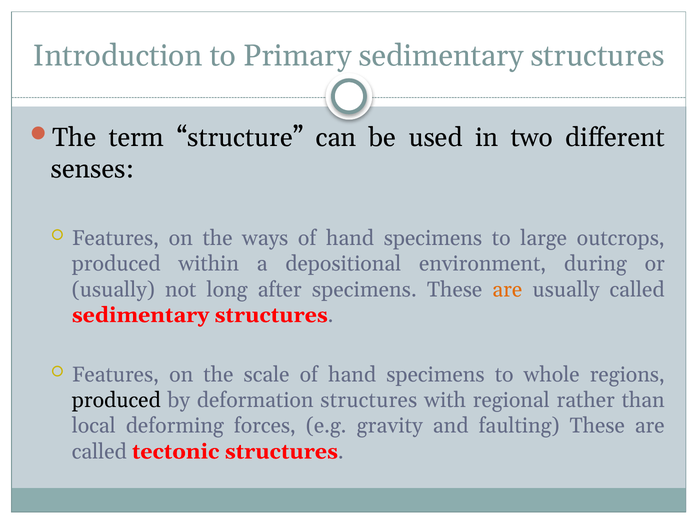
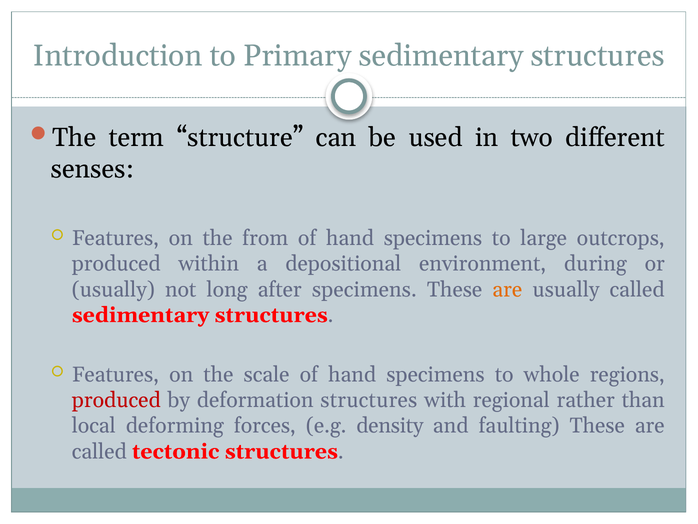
ways: ways -> from
produced at (116, 400) colour: black -> red
gravity: gravity -> density
